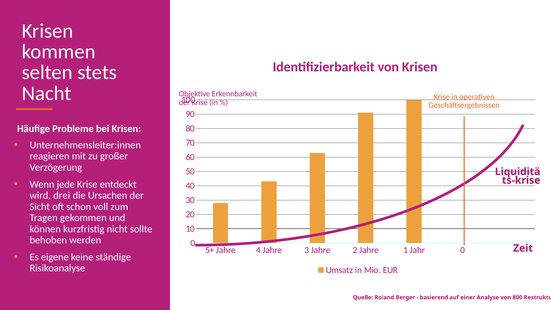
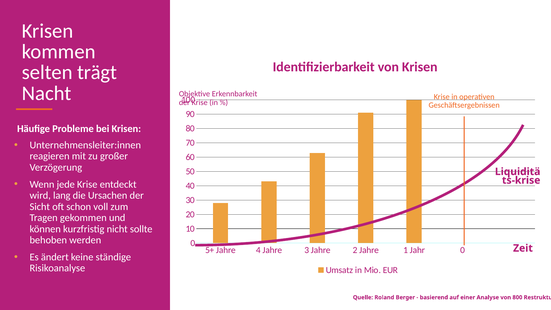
stets: stets -> trägt
drei: drei -> lang
eigene: eigene -> ändert
